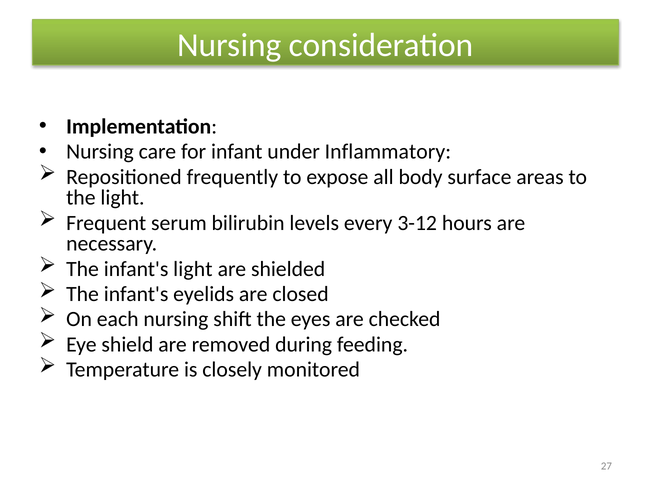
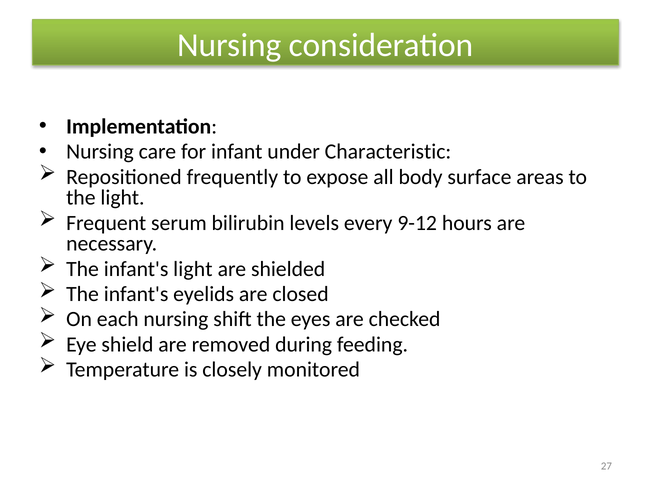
Inflammatory: Inflammatory -> Characteristic
3-12: 3-12 -> 9-12
